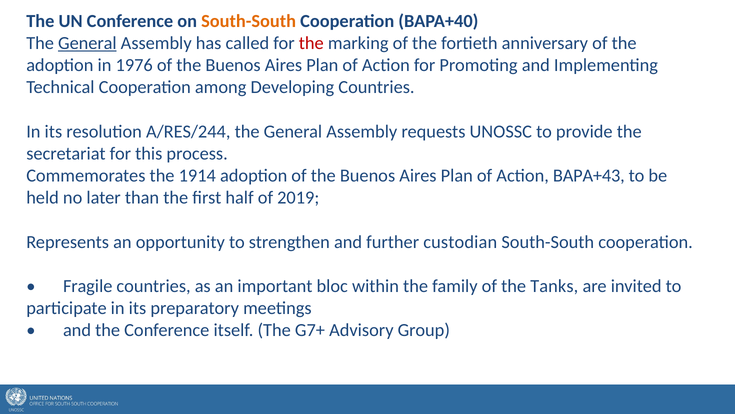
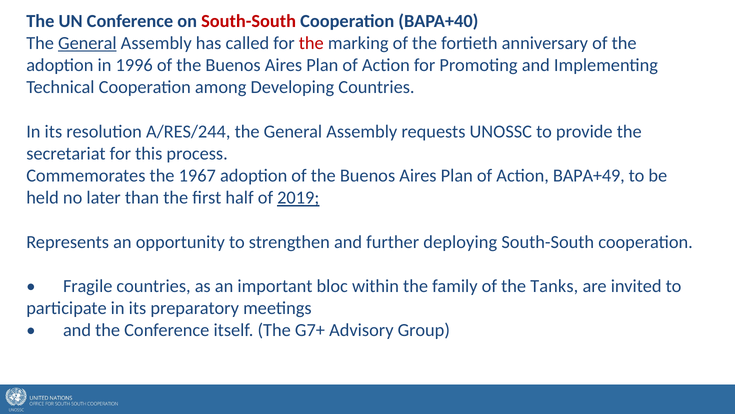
South-South at (249, 21) colour: orange -> red
1976: 1976 -> 1996
1914: 1914 -> 1967
BAPA+43: BAPA+43 -> BAPA+49
2019 underline: none -> present
custodian: custodian -> deploying
